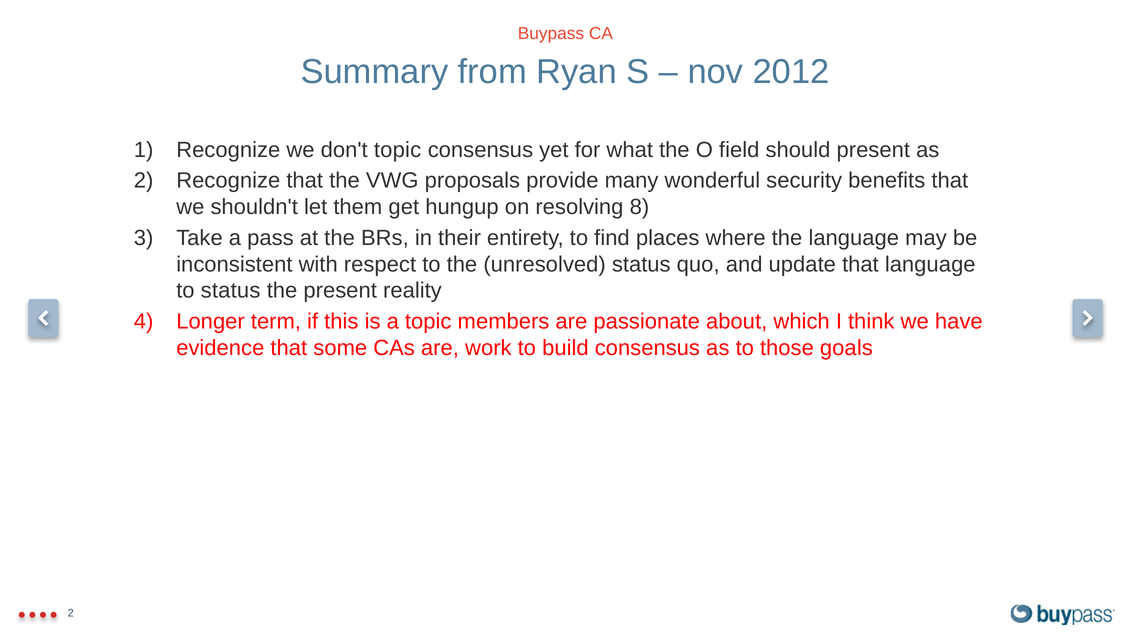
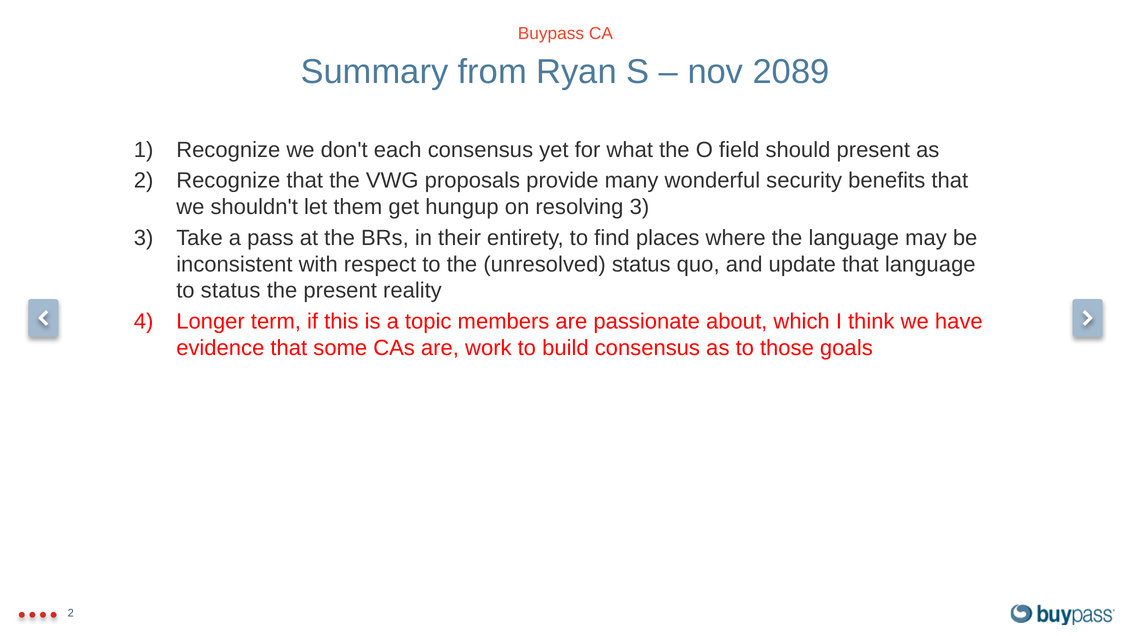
2012: 2012 -> 2089
don't topic: topic -> each
resolving 8: 8 -> 3
